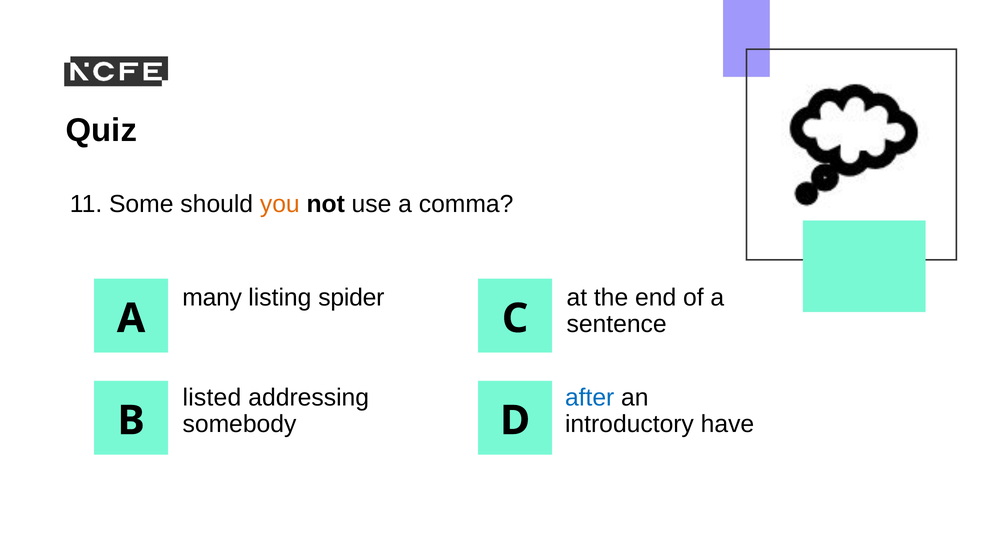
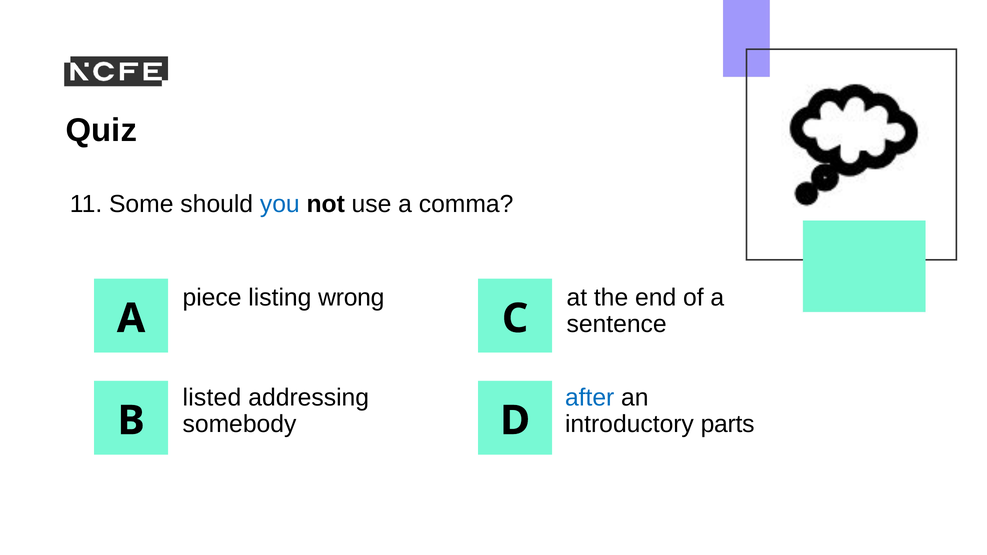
you colour: orange -> blue
many: many -> piece
spider: spider -> wrong
have: have -> parts
